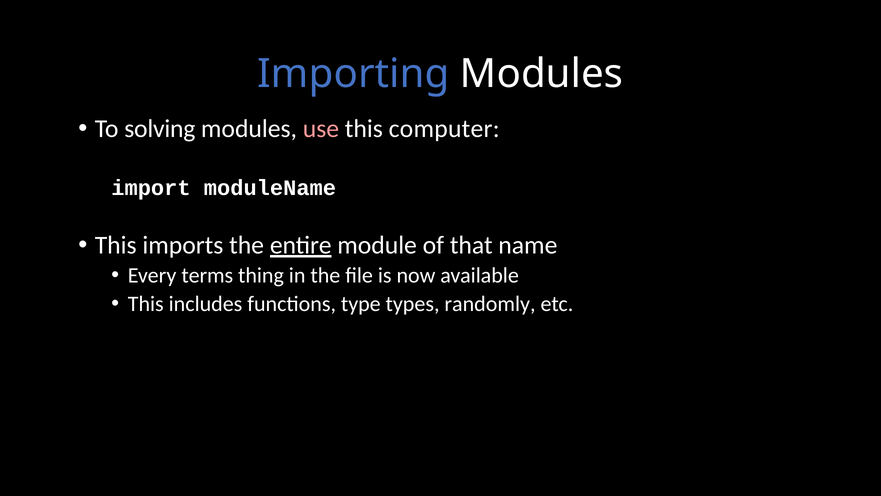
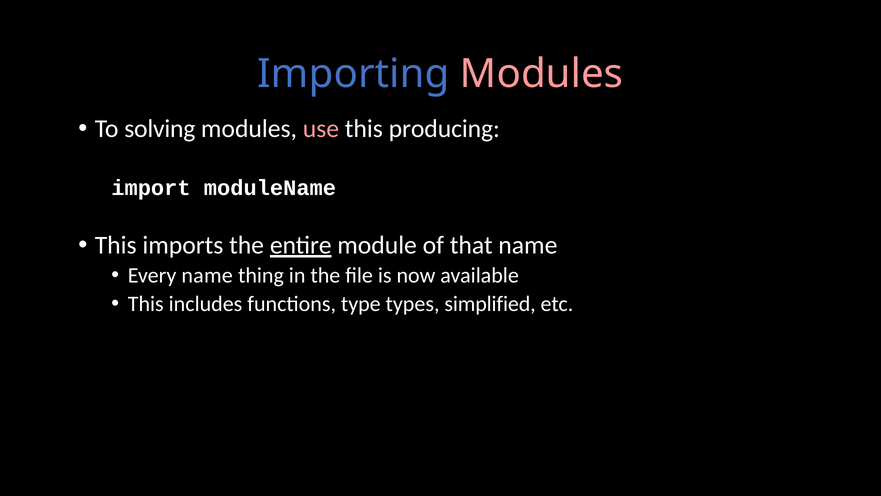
Modules at (542, 74) colour: white -> pink
computer: computer -> producing
Every terms: terms -> name
randomly: randomly -> simplified
